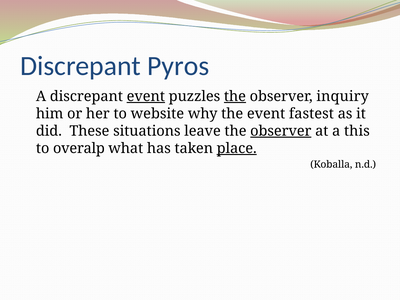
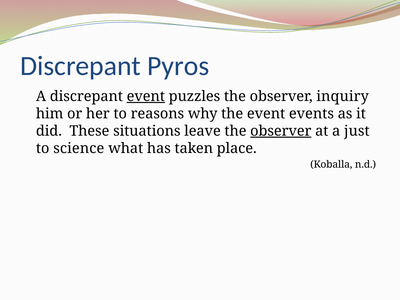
the at (235, 96) underline: present -> none
website: website -> reasons
fastest: fastest -> events
this: this -> just
overalp: overalp -> science
place underline: present -> none
